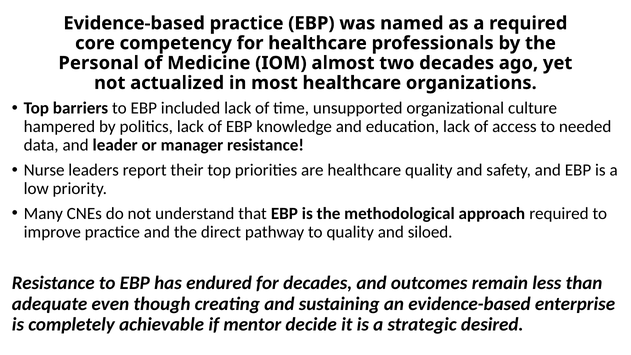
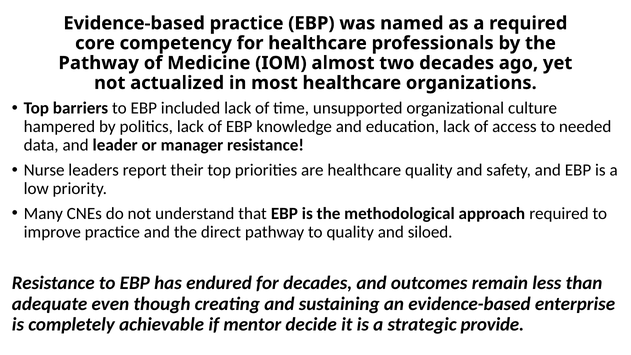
Personal at (99, 63): Personal -> Pathway
desired: desired -> provide
